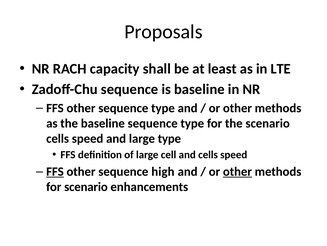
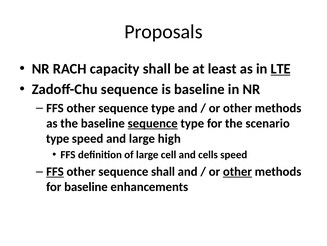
LTE underline: none -> present
sequence at (153, 123) underline: none -> present
cells at (58, 138): cells -> type
large type: type -> high
sequence high: high -> shall
for scenario: scenario -> baseline
